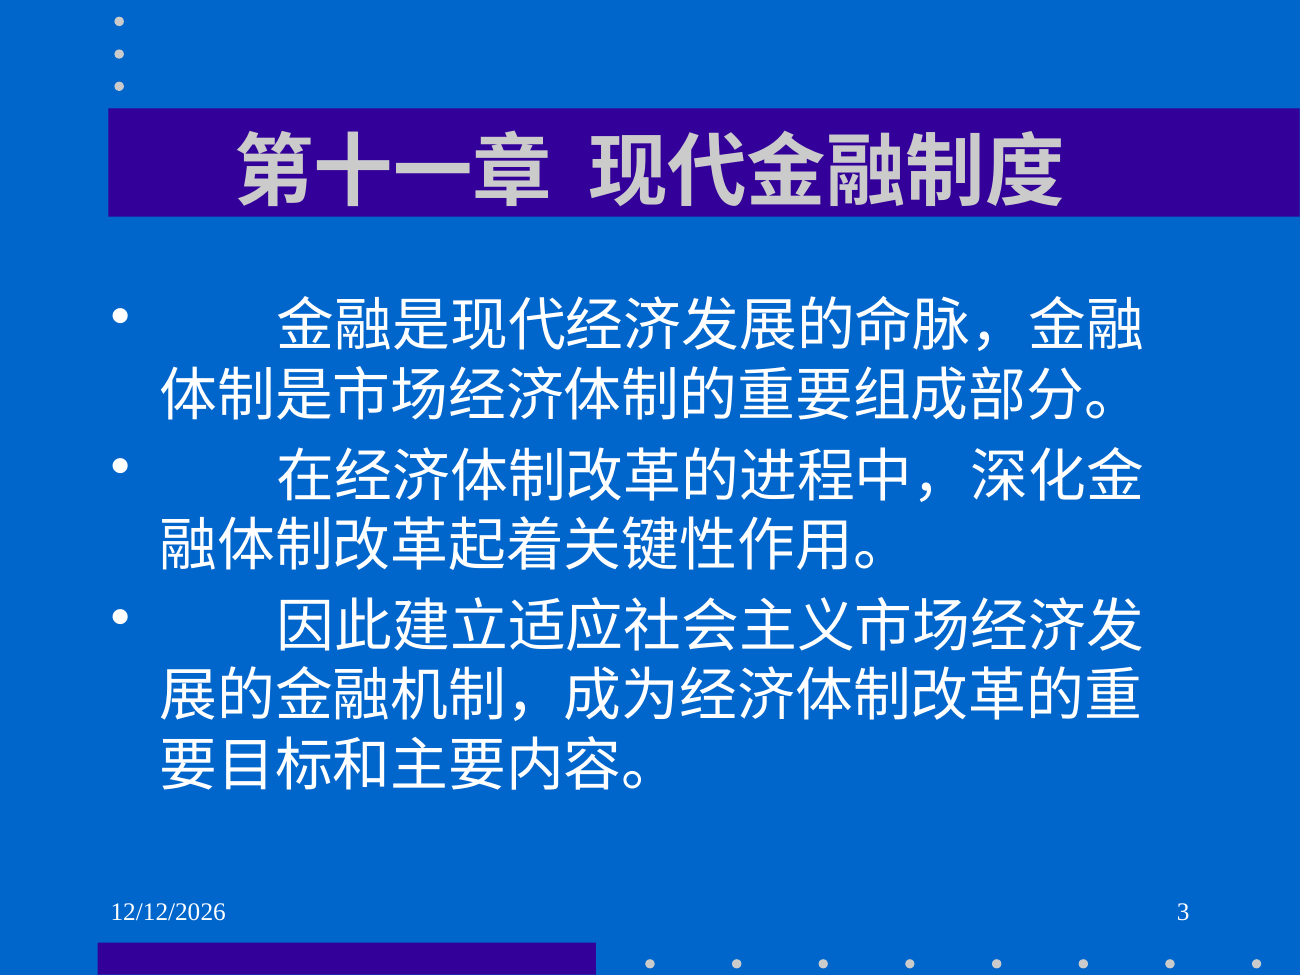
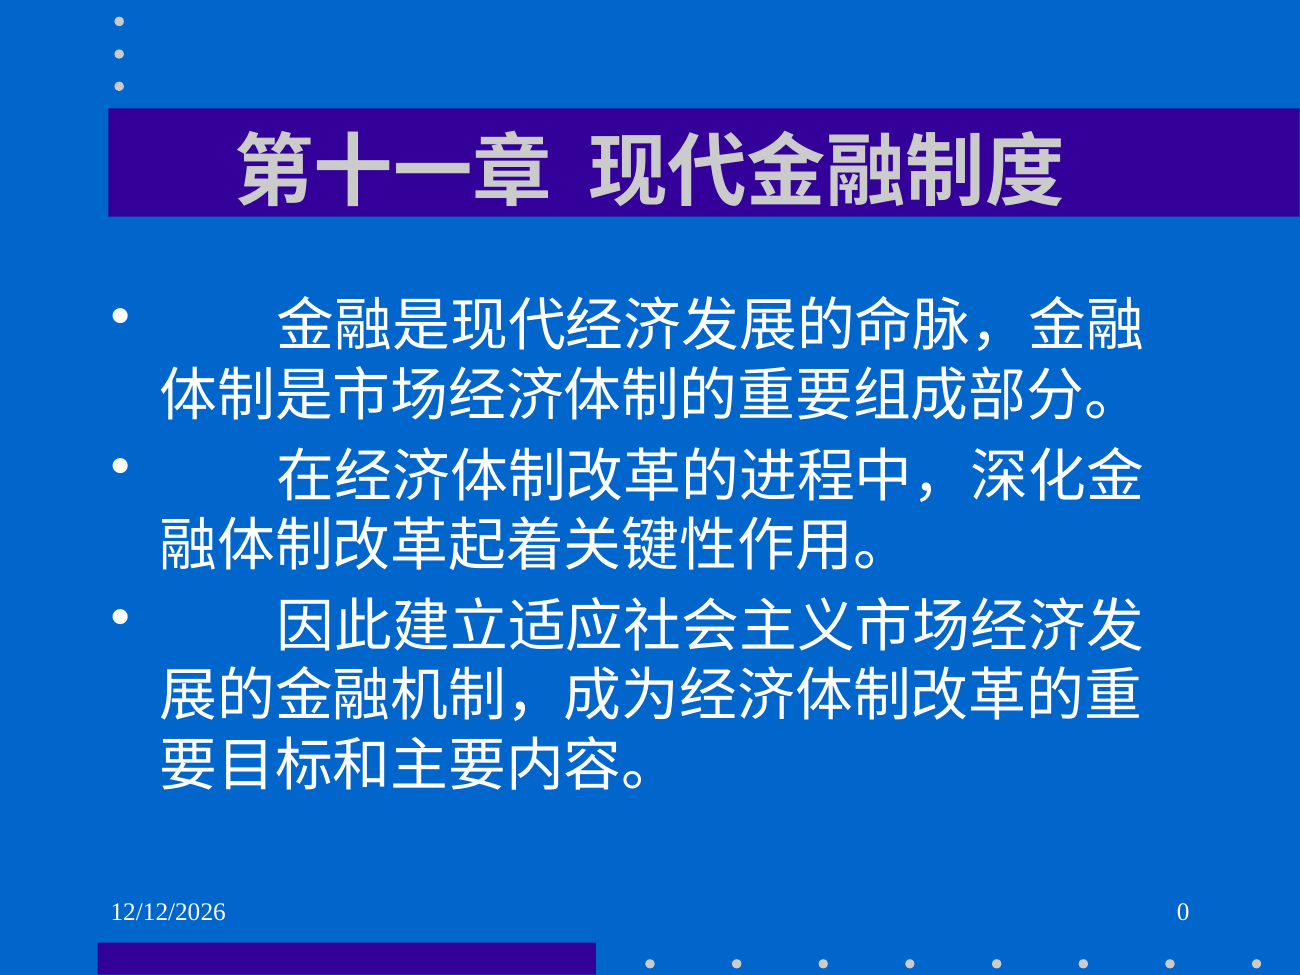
3: 3 -> 0
